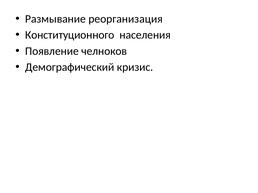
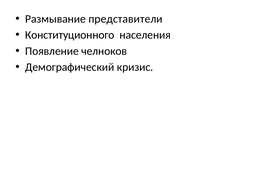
реорганизация: реорганизация -> представители
